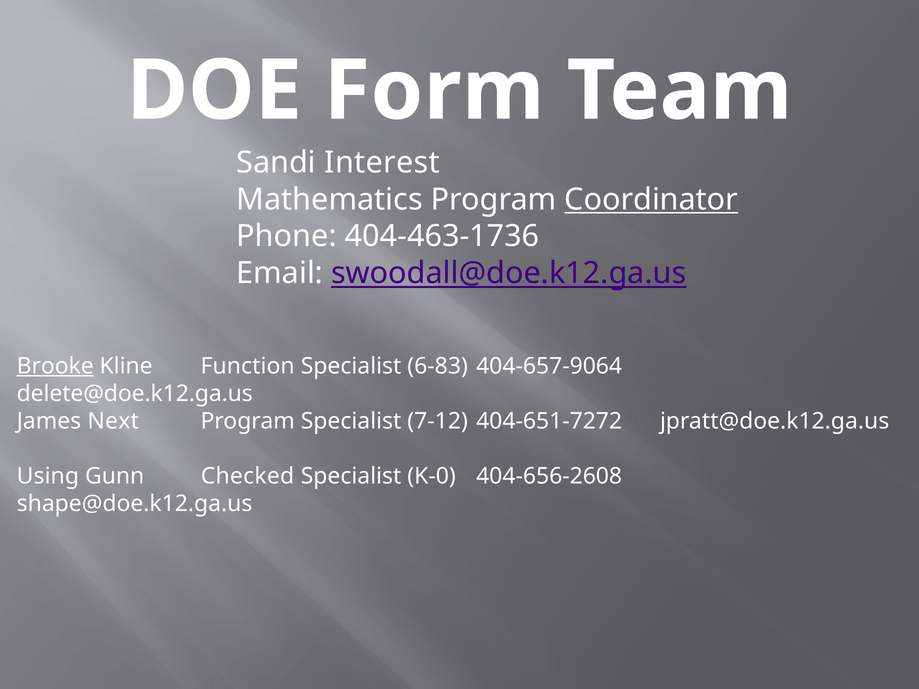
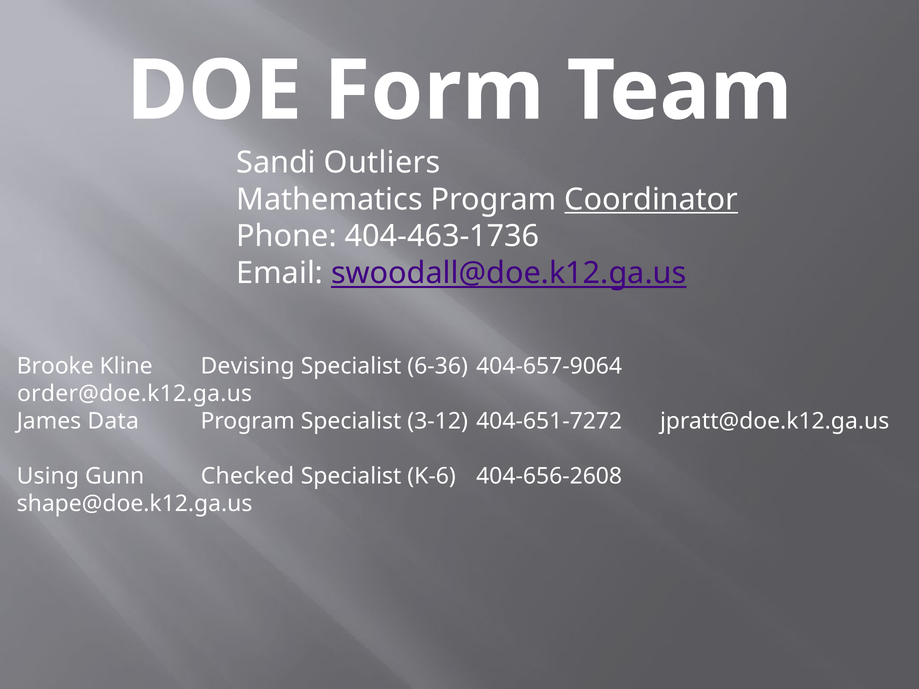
Interest: Interest -> Outliers
Brooke underline: present -> none
Function: Function -> Devising
6-83: 6-83 -> 6-36
delete@doe.k12.ga.us: delete@doe.k12.ga.us -> order@doe.k12.ga.us
Next: Next -> Data
7-12: 7-12 -> 3-12
K-0: K-0 -> K-6
